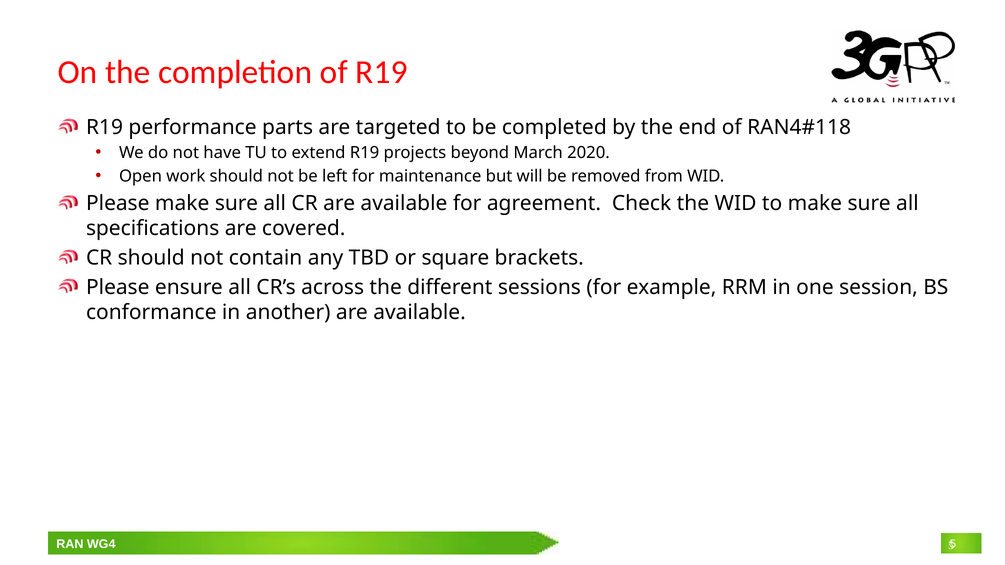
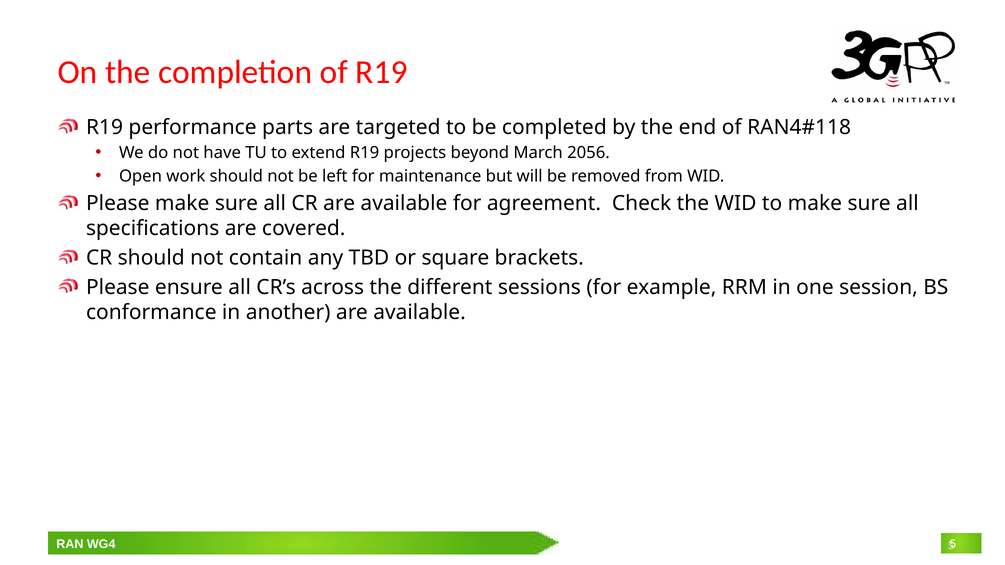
2020: 2020 -> 2056
